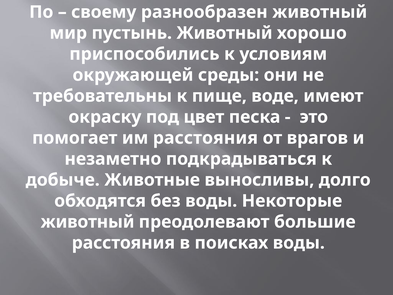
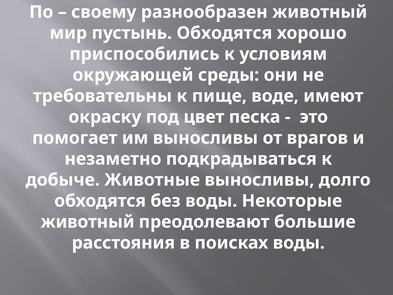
пустынь Животный: Животный -> Обходятся
им расстояния: расстояния -> выносливы
